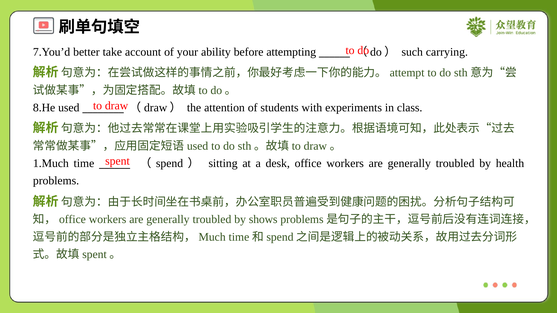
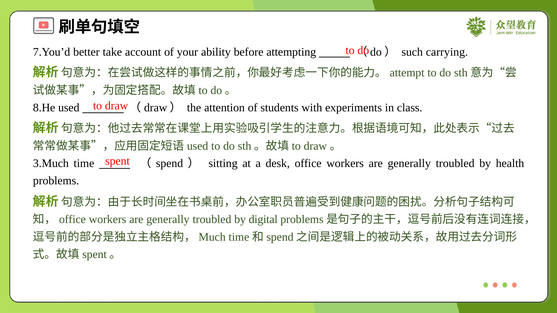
1.Much: 1.Much -> 3.Much
shows: shows -> digital
